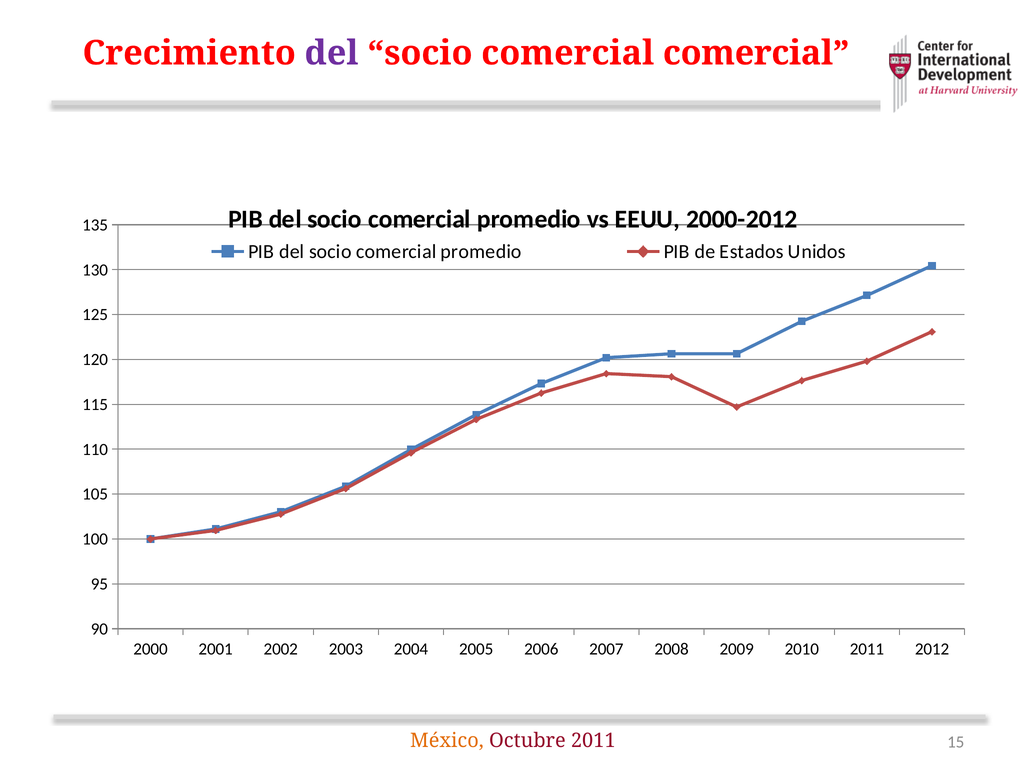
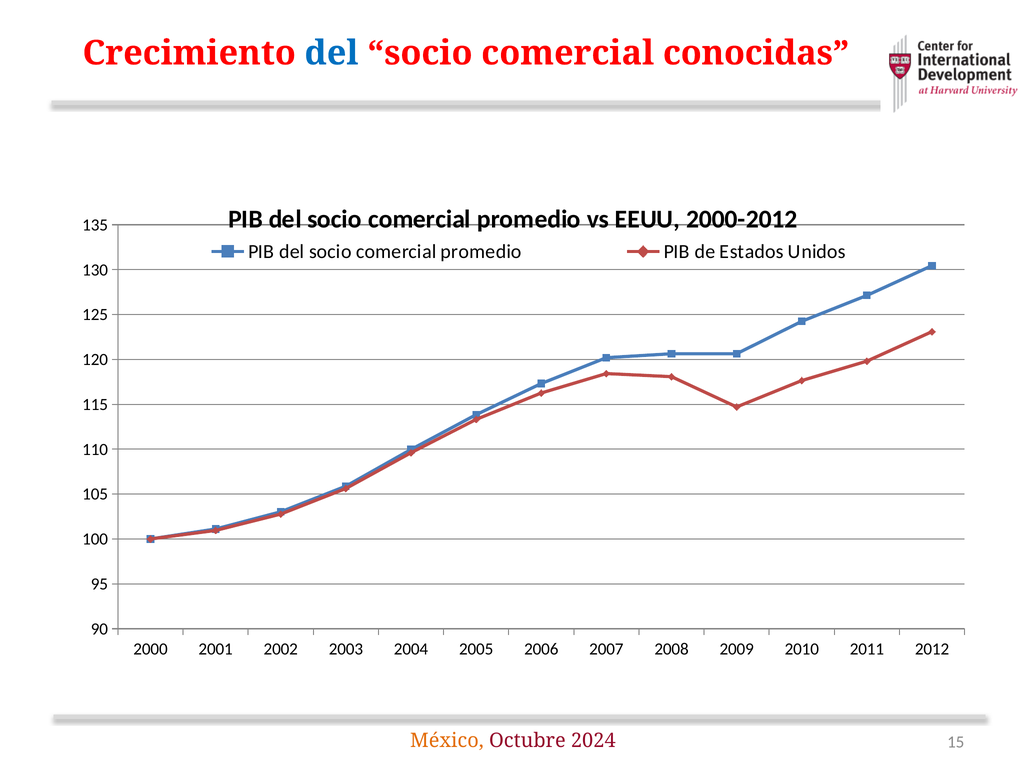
del at (331, 53) colour: purple -> blue
comercial comercial: comercial -> conocidas
Octubre 2011: 2011 -> 2024
